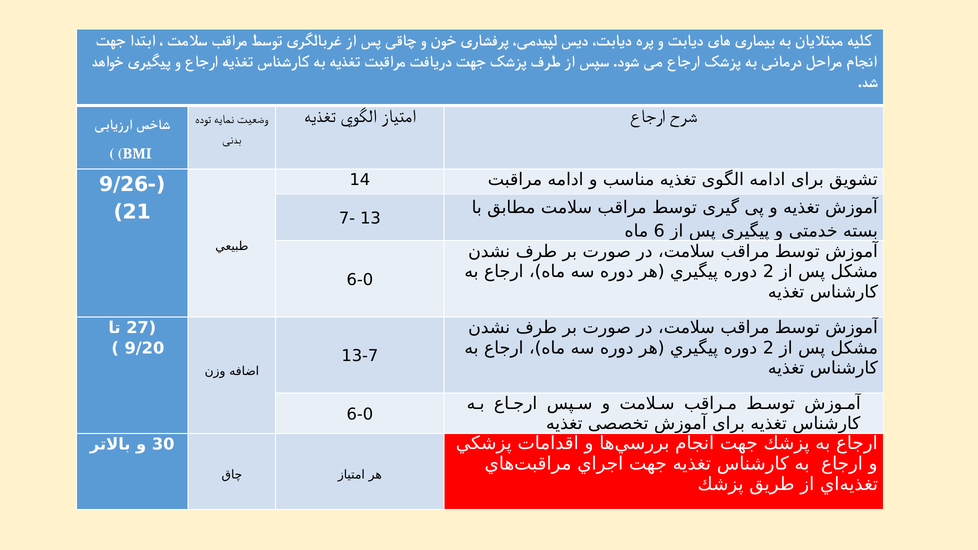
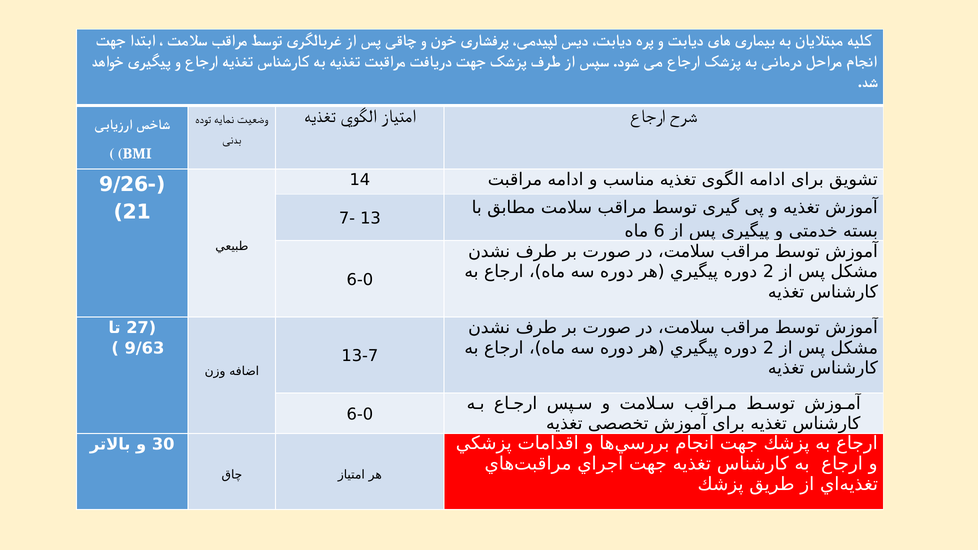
9/20: 9/20 -> 9/63
